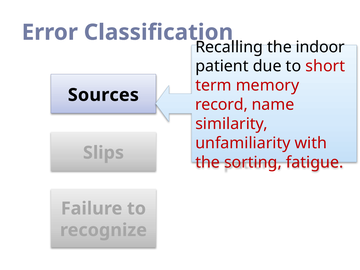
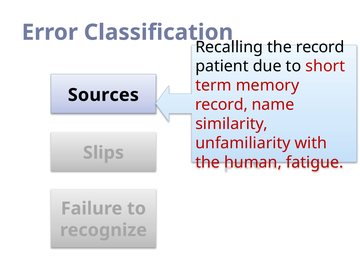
the indoor: indoor -> record
sorting: sorting -> human
